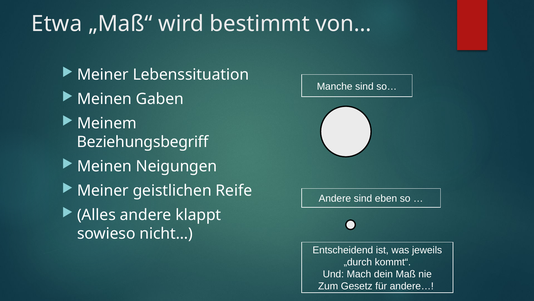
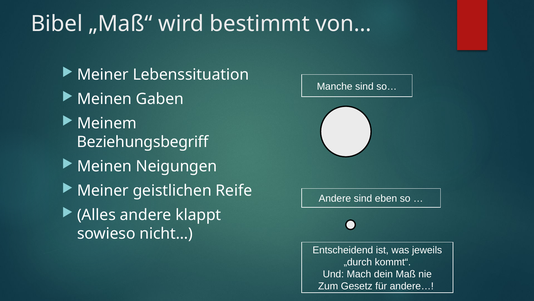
Etwa: Etwa -> Bibel
